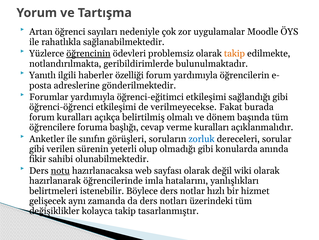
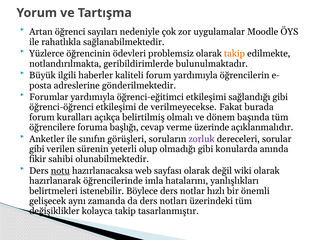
öğrencinin underline: present -> none
Yanıtlı: Yanıtlı -> Büyük
özelliği: özelliği -> kaliteli
verme kuralları: kuralları -> üzerinde
zorluk colour: blue -> purple
hizmet: hizmet -> önemli
